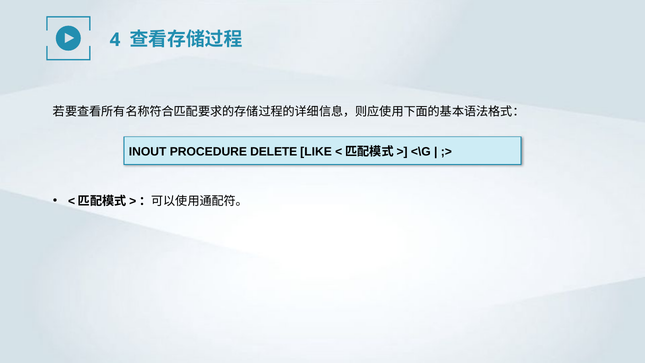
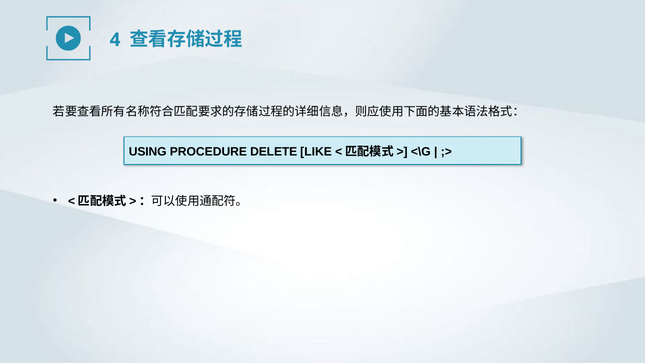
INOUT: INOUT -> USING
